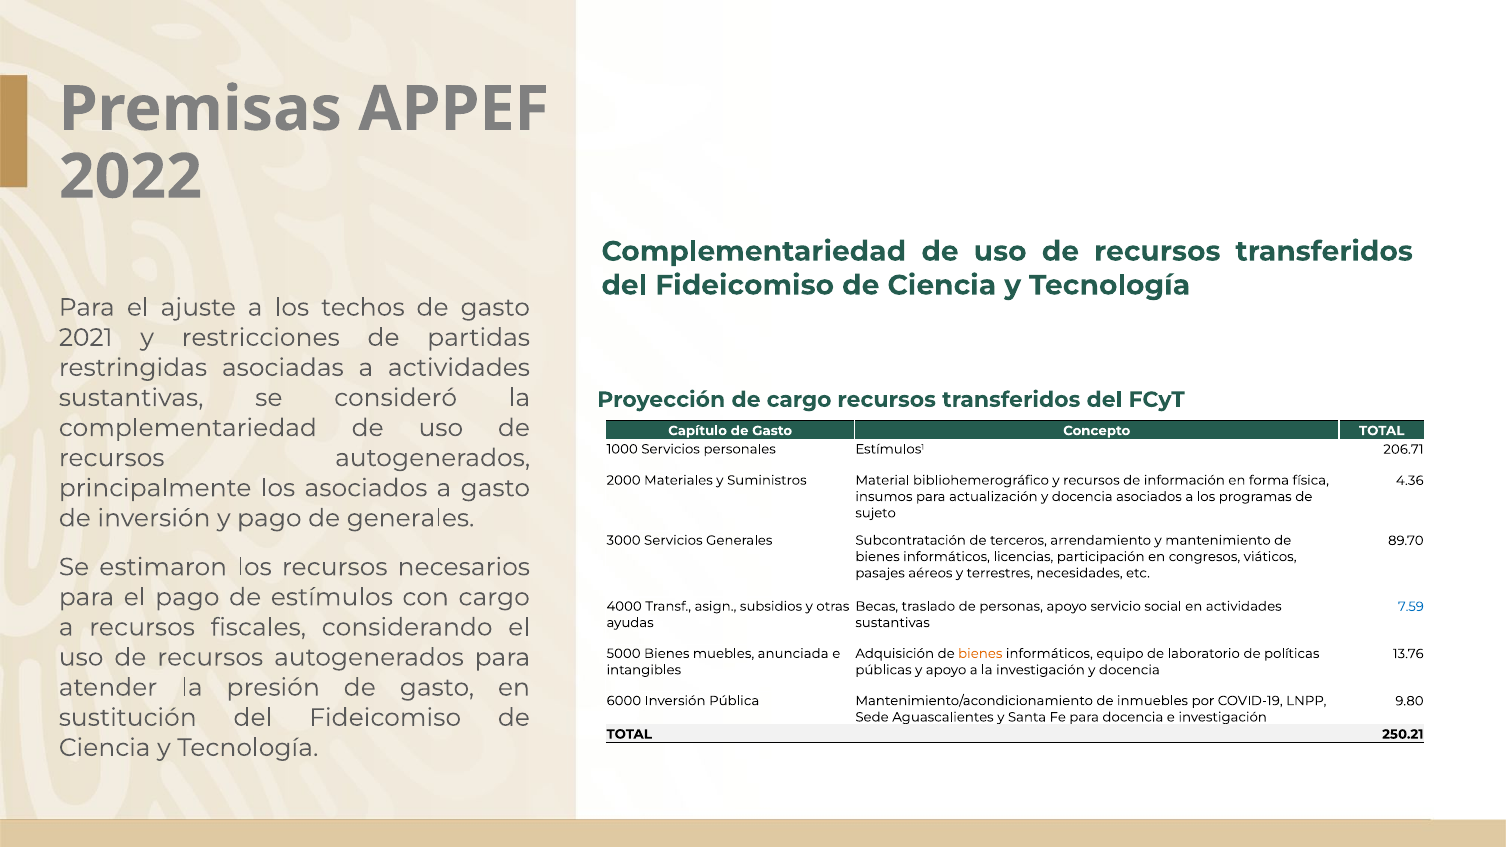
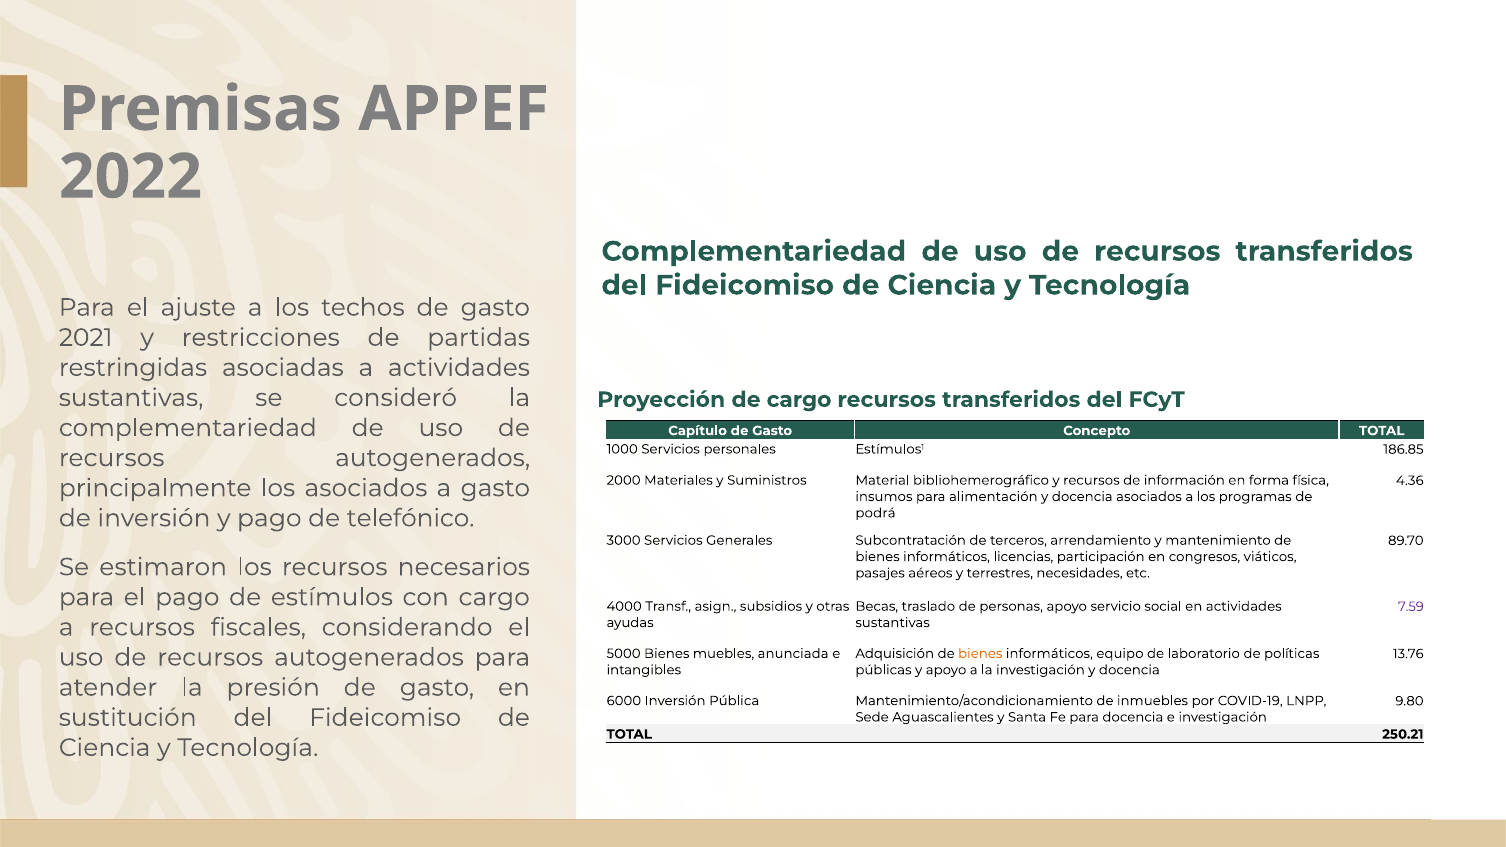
206.71: 206.71 -> 186.85
actualización: actualización -> alimentación
sujeto: sujeto -> podrá
de generales: generales -> telefónico
7.59 colour: blue -> purple
